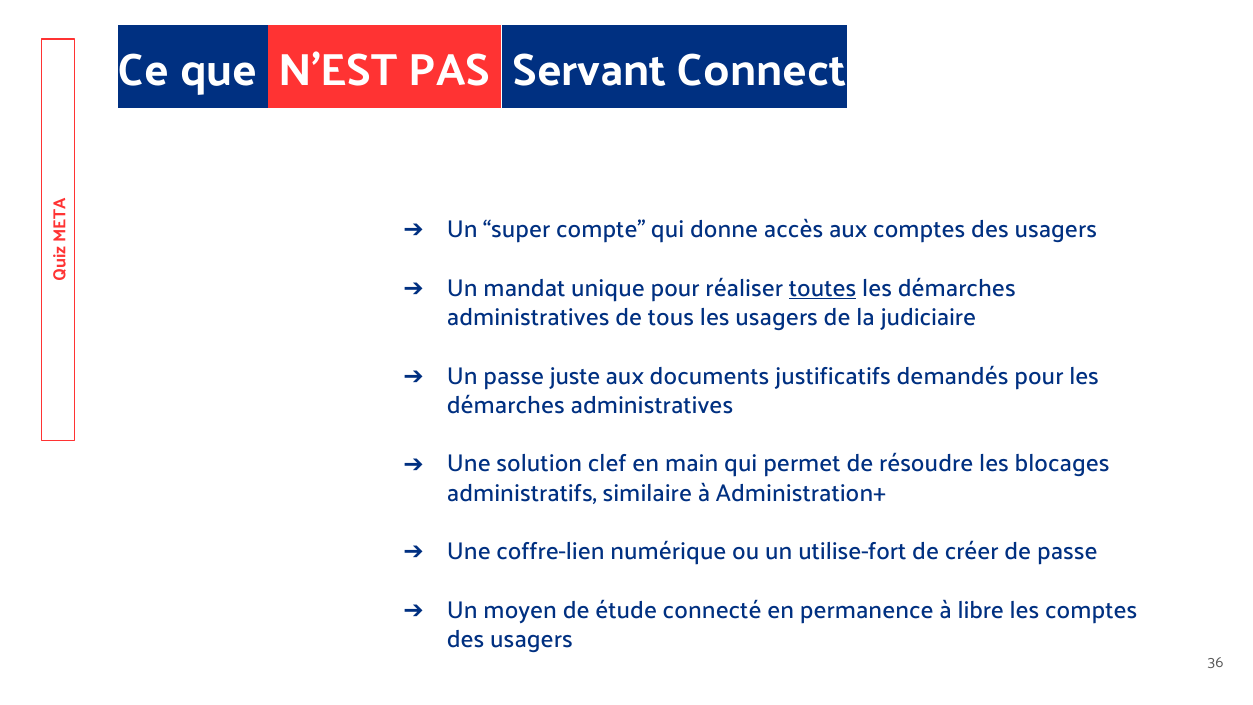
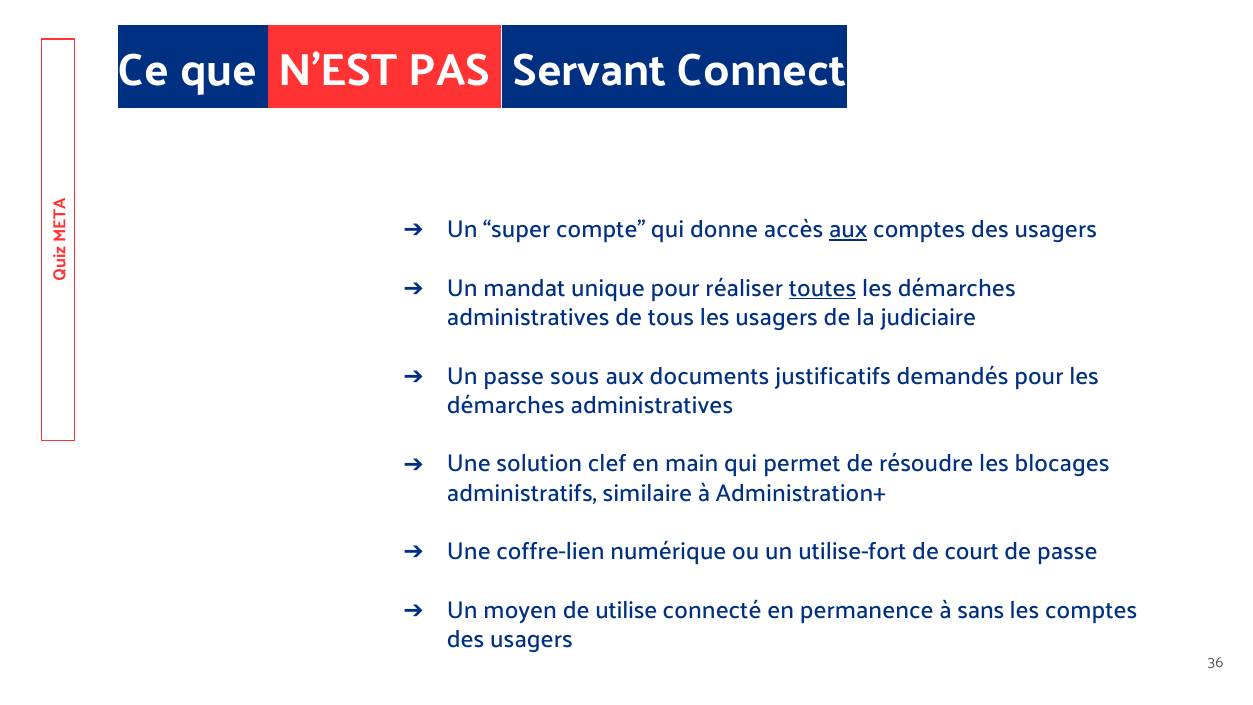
aux at (848, 230) underline: none -> present
juste: juste -> sous
créer: créer -> court
étude: étude -> utilise
libre: libre -> sans
